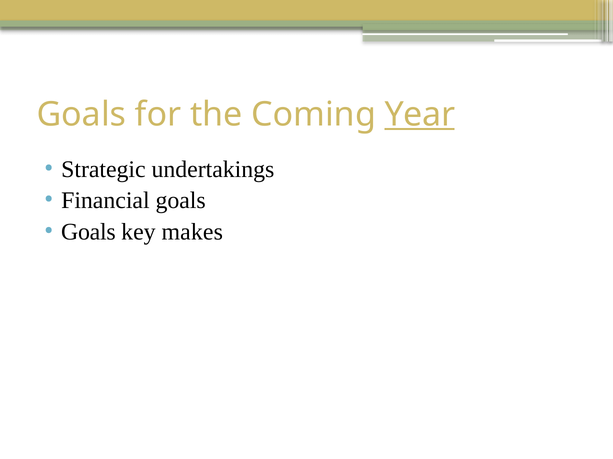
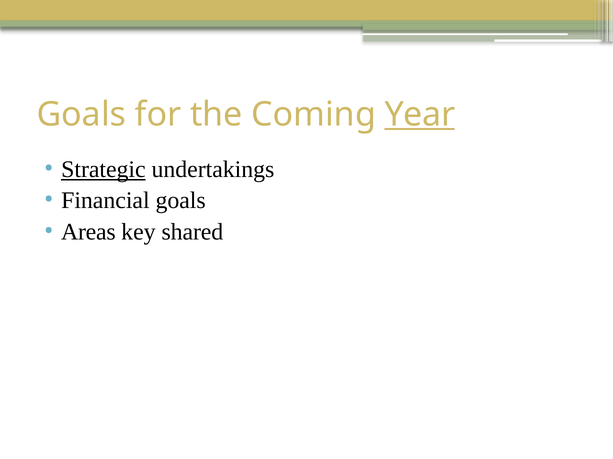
Strategic underline: none -> present
Goals at (88, 232): Goals -> Areas
makes: makes -> shared
